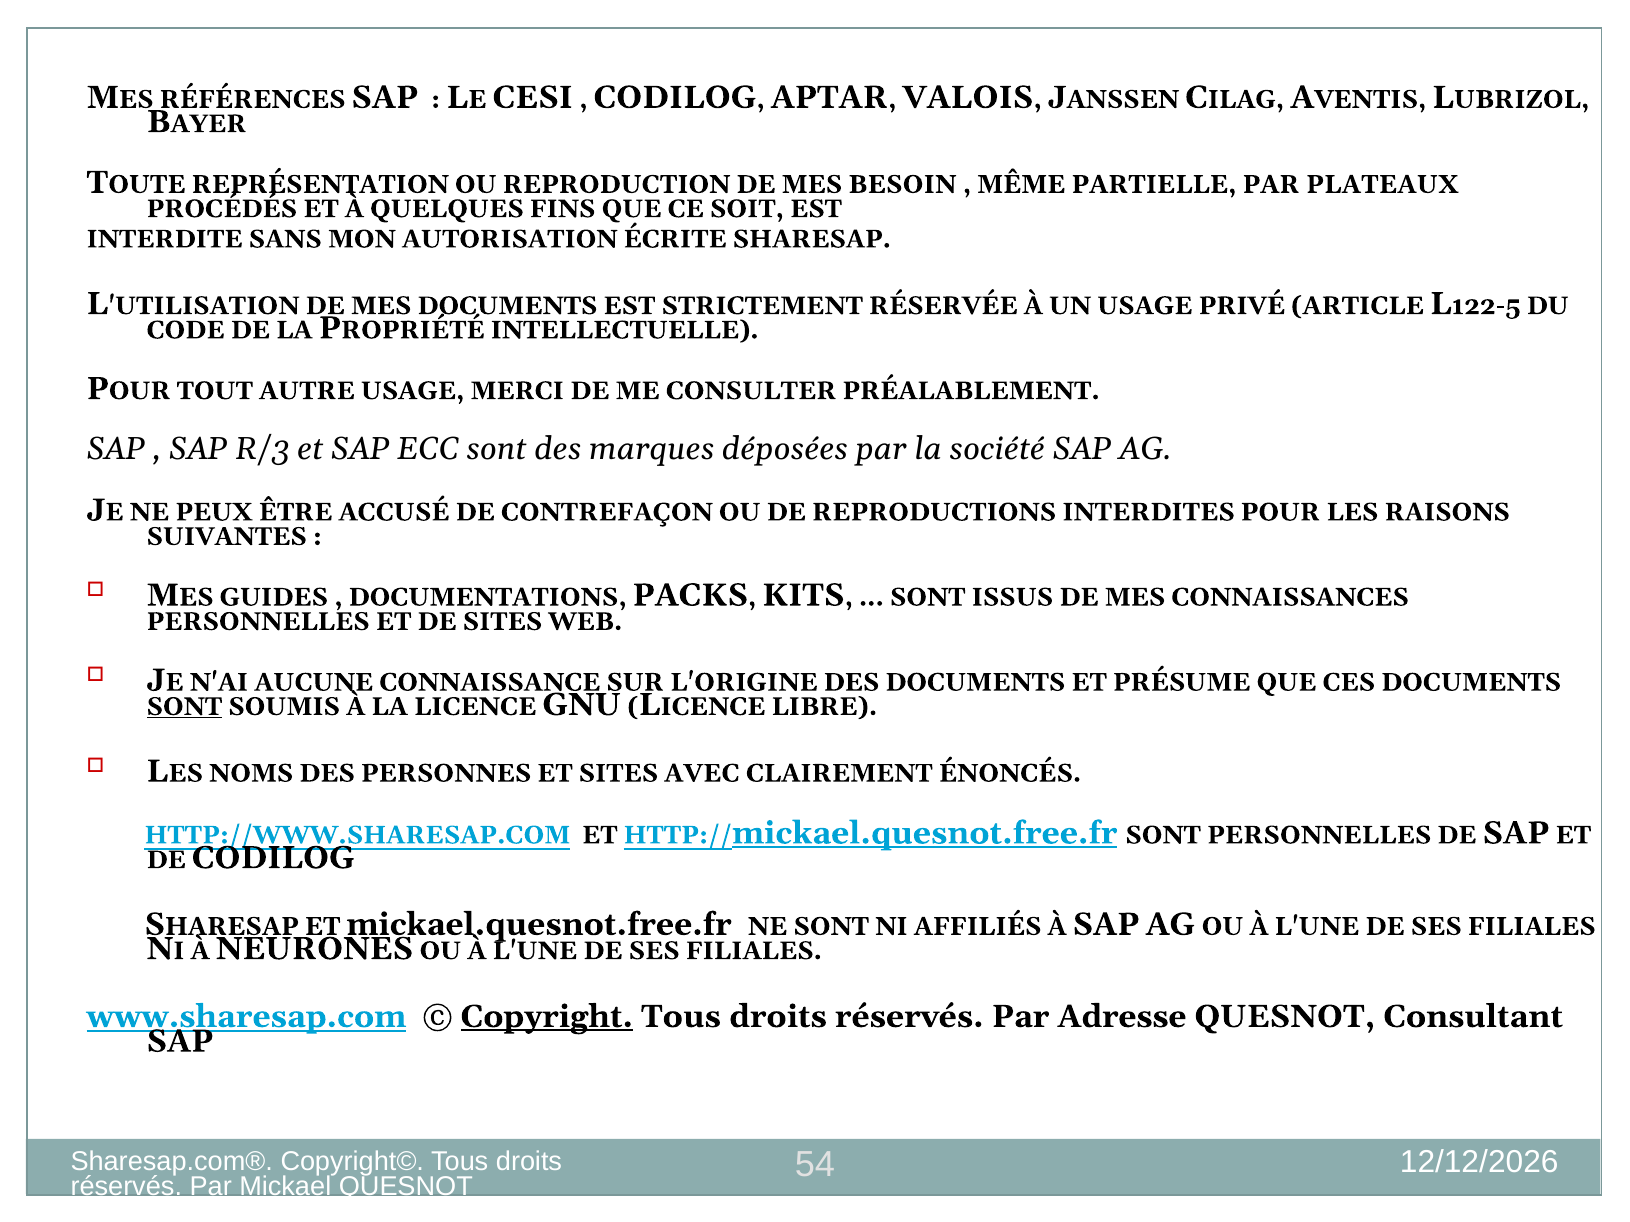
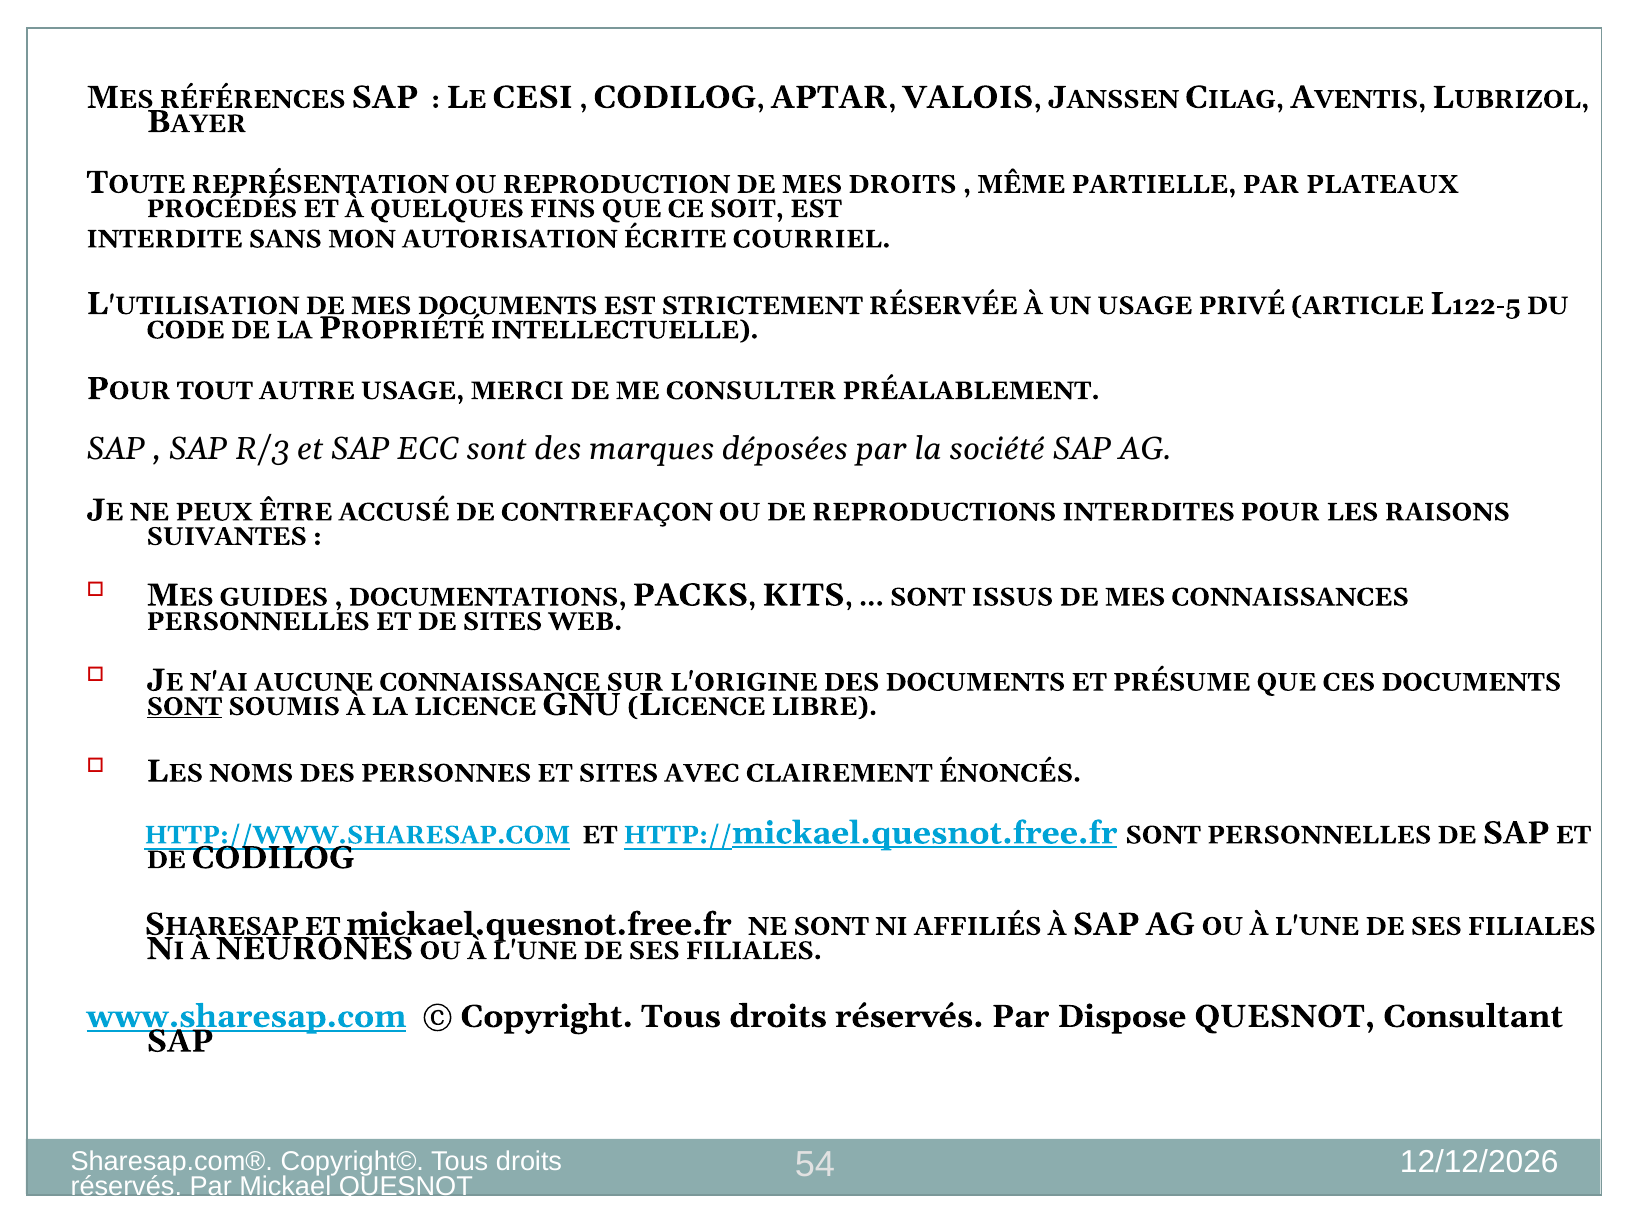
MES BESOIN: BESOIN -> DROITS
ÉCRITE SHARESAP: SHARESAP -> COURRIEL
Copyright underline: present -> none
Adresse: Adresse -> Dispose
